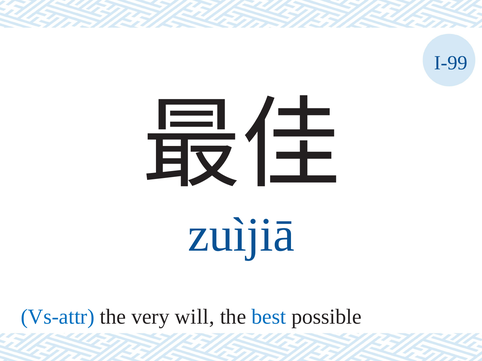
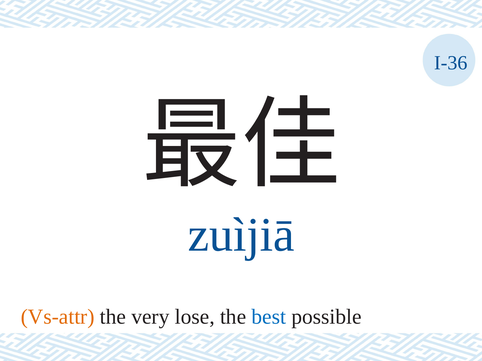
I-99: I-99 -> I-36
Vs-attr colour: blue -> orange
will: will -> lose
